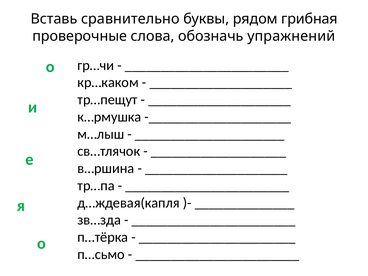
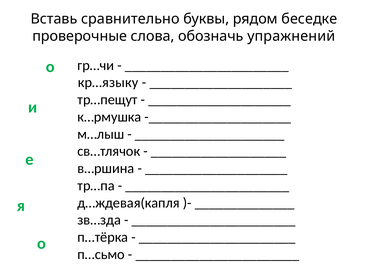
грибная: грибная -> беседке
кр…каком: кр…каком -> кр…языку
